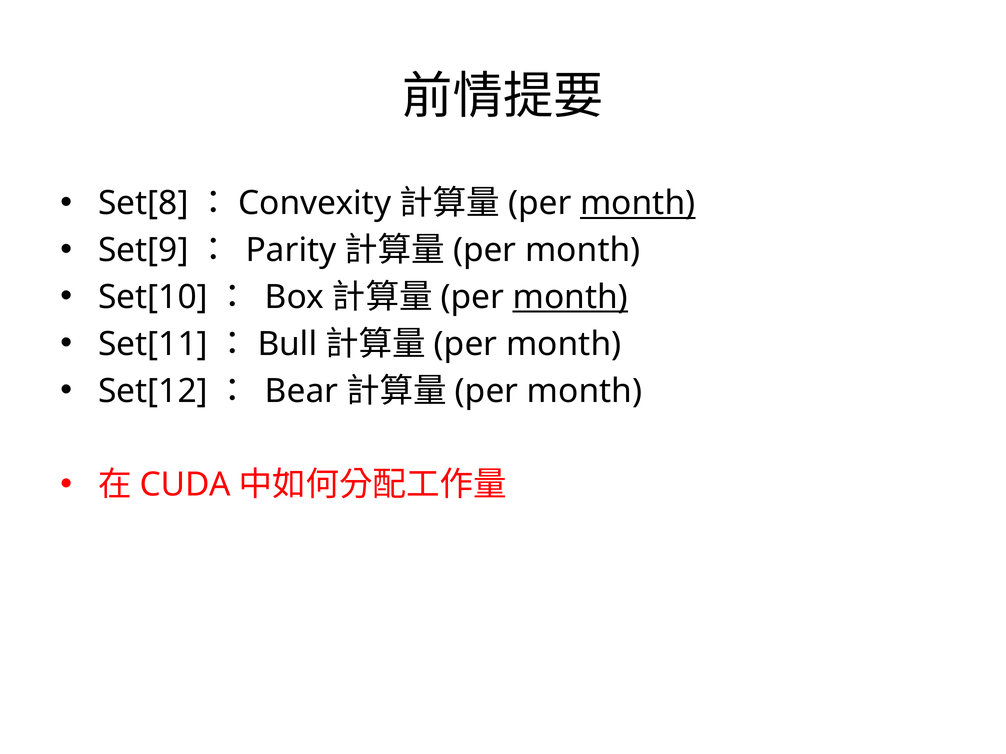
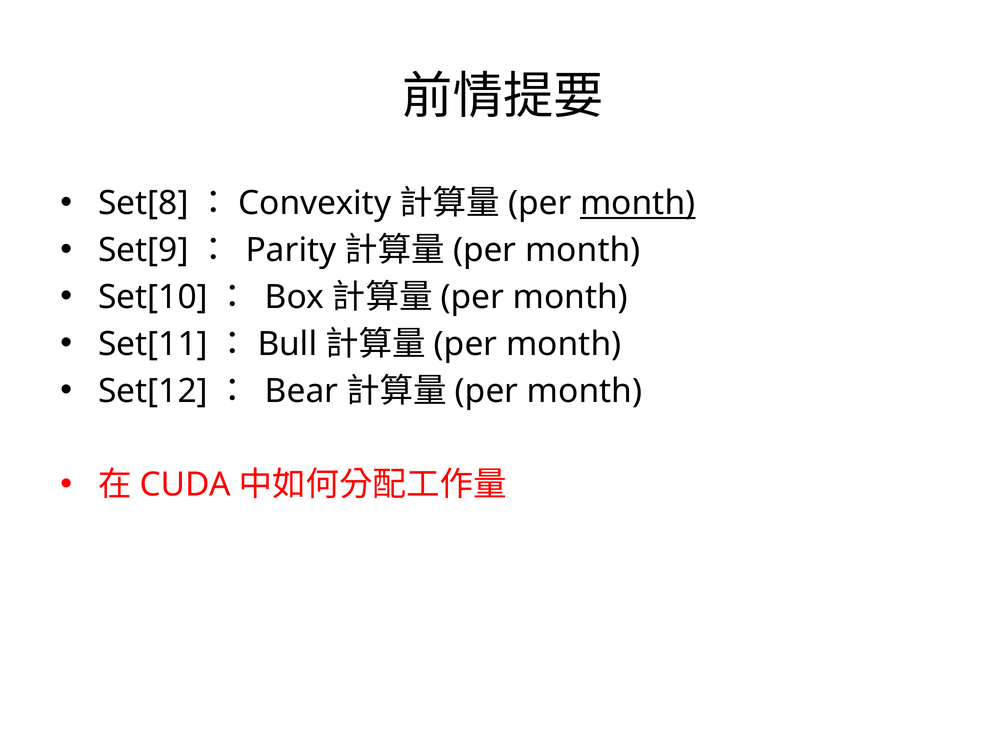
month at (570, 297) underline: present -> none
